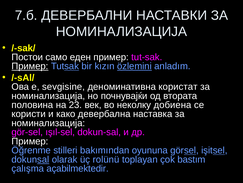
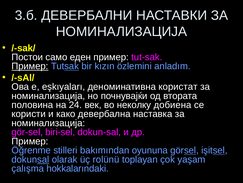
7.б: 7.б -> 3.б
özlemini underline: present -> none
sevgisine: sevgisine -> eşkıyaları
23: 23 -> 24
ışıl-sel: ışıl-sel -> biri-sel
bastım: bastım -> yaşam
açabilmektedir: açabilmektedir -> hokkalarındaki
